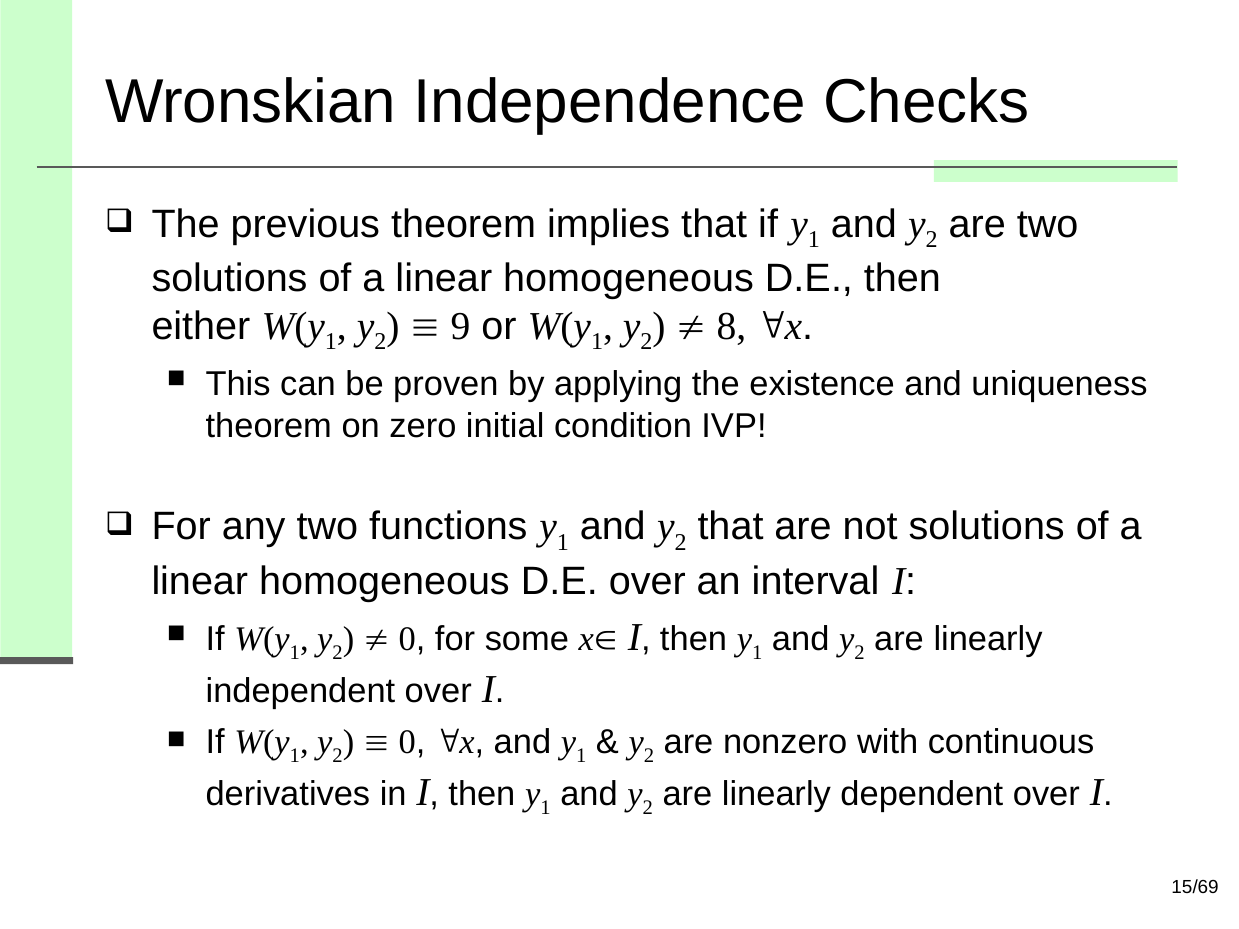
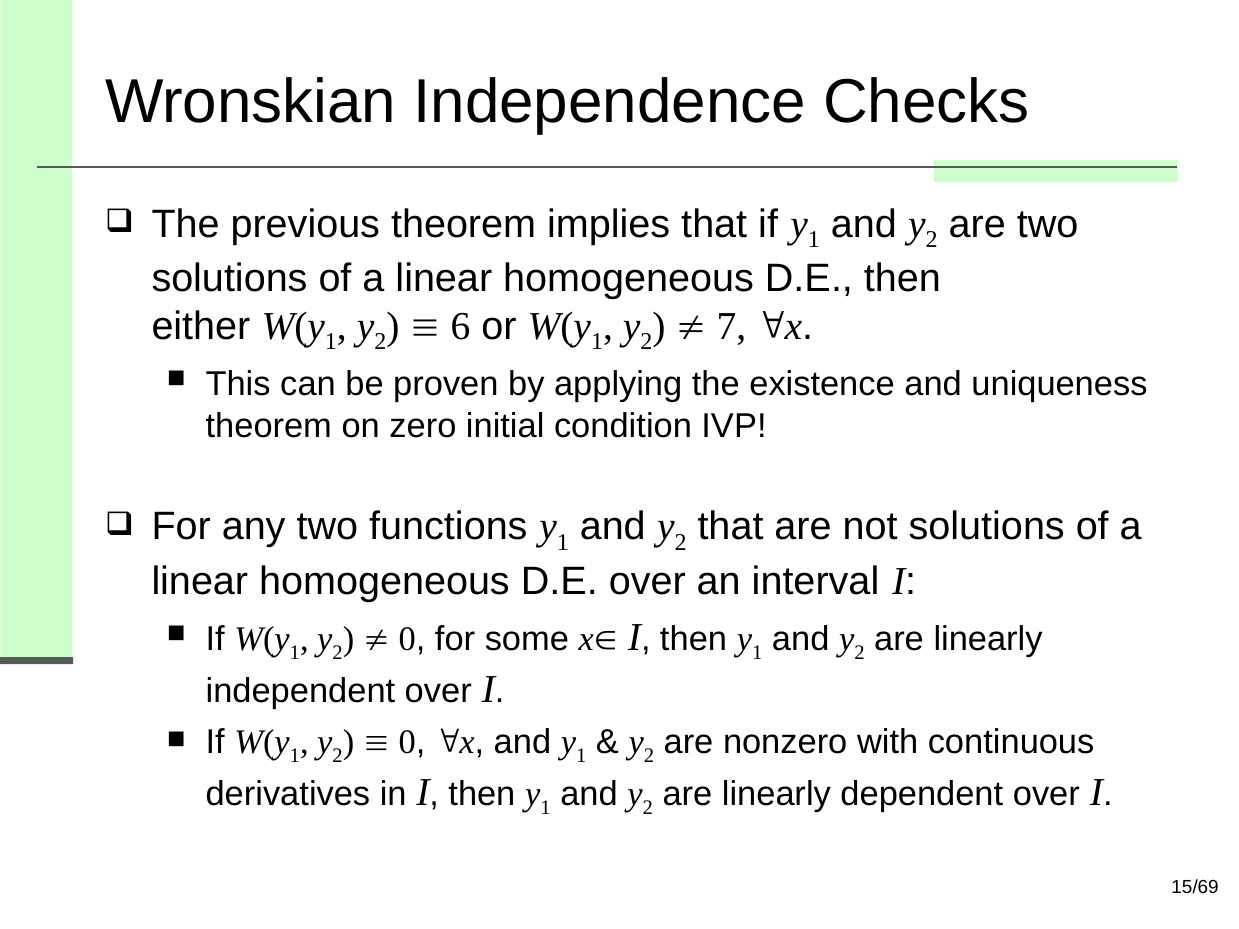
9: 9 -> 6
8: 8 -> 7
